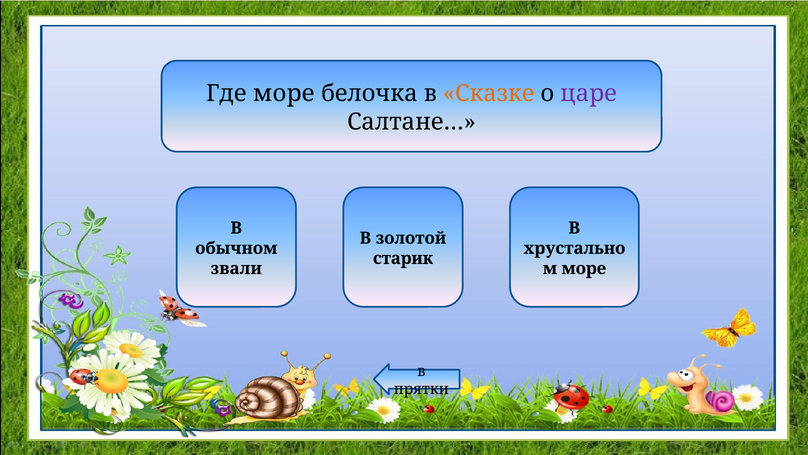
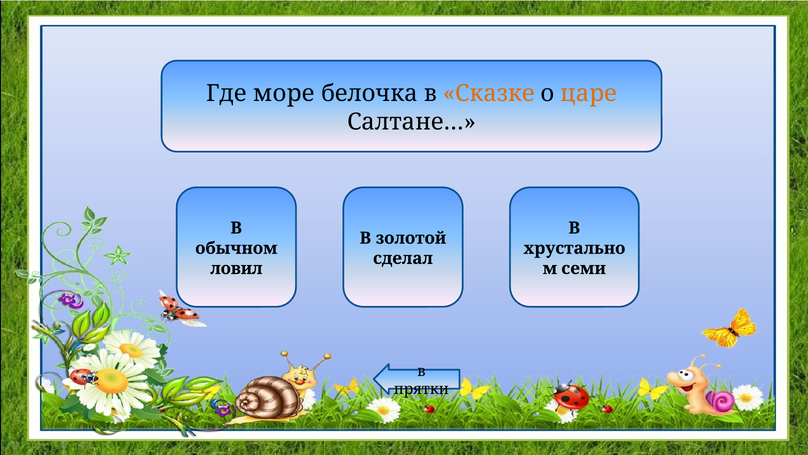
царе colour: purple -> orange
старик: старик -> сделал
звали: звали -> ловил
море at (584, 268): море -> семи
